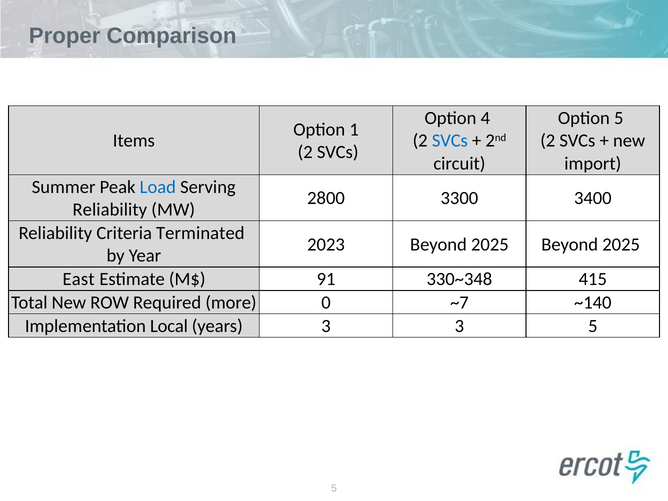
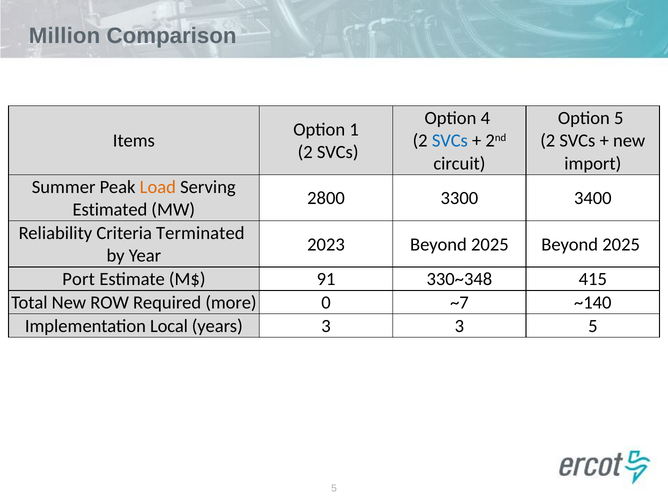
Proper: Proper -> Million
Load colour: blue -> orange
Reliability at (110, 210): Reliability -> Estimated
East: East -> Port
